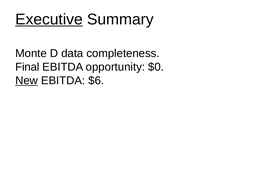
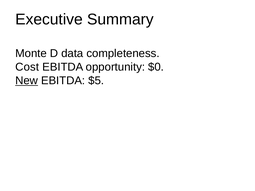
Executive underline: present -> none
Final: Final -> Cost
$6: $6 -> $5
